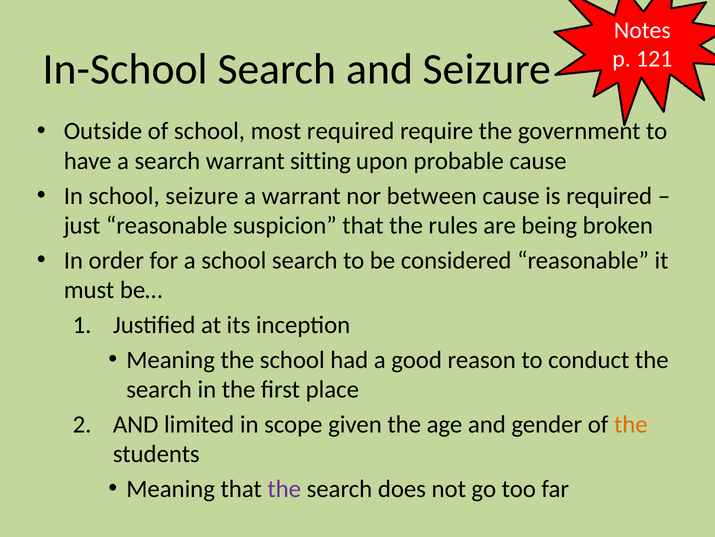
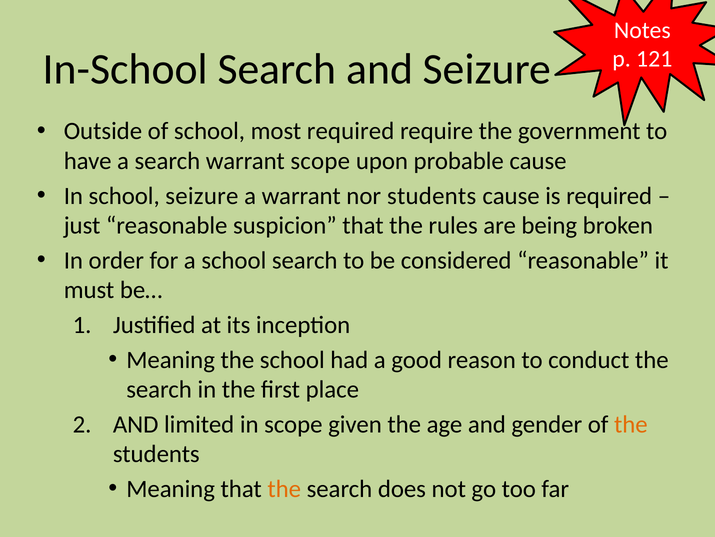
warrant sitting: sitting -> scope
nor between: between -> students
the at (284, 488) colour: purple -> orange
